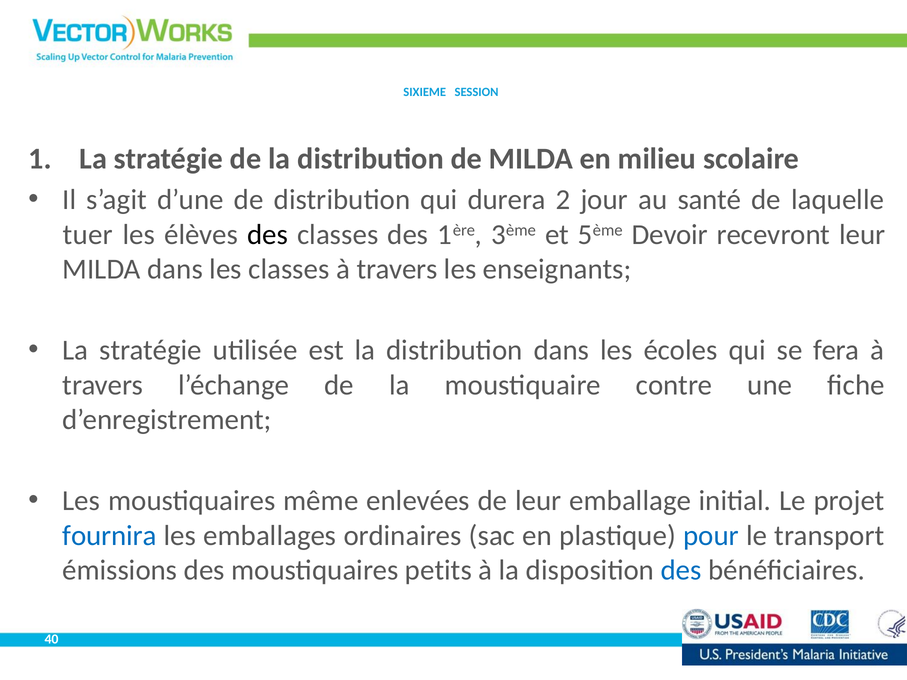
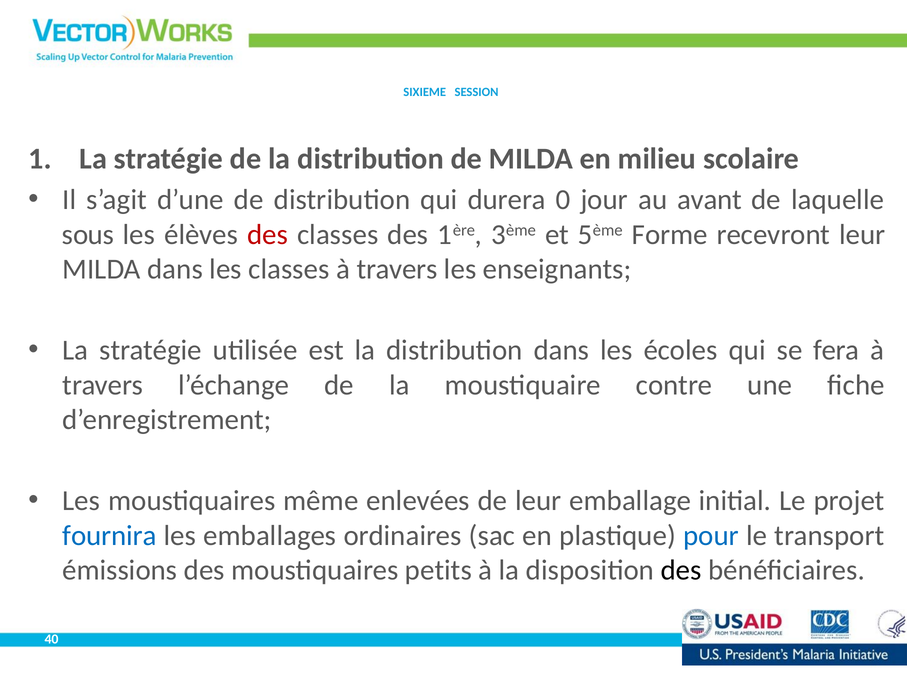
2: 2 -> 0
santé: santé -> avant
tuer: tuer -> sous
des at (268, 235) colour: black -> red
Devoir: Devoir -> Forme
des at (681, 571) colour: blue -> black
